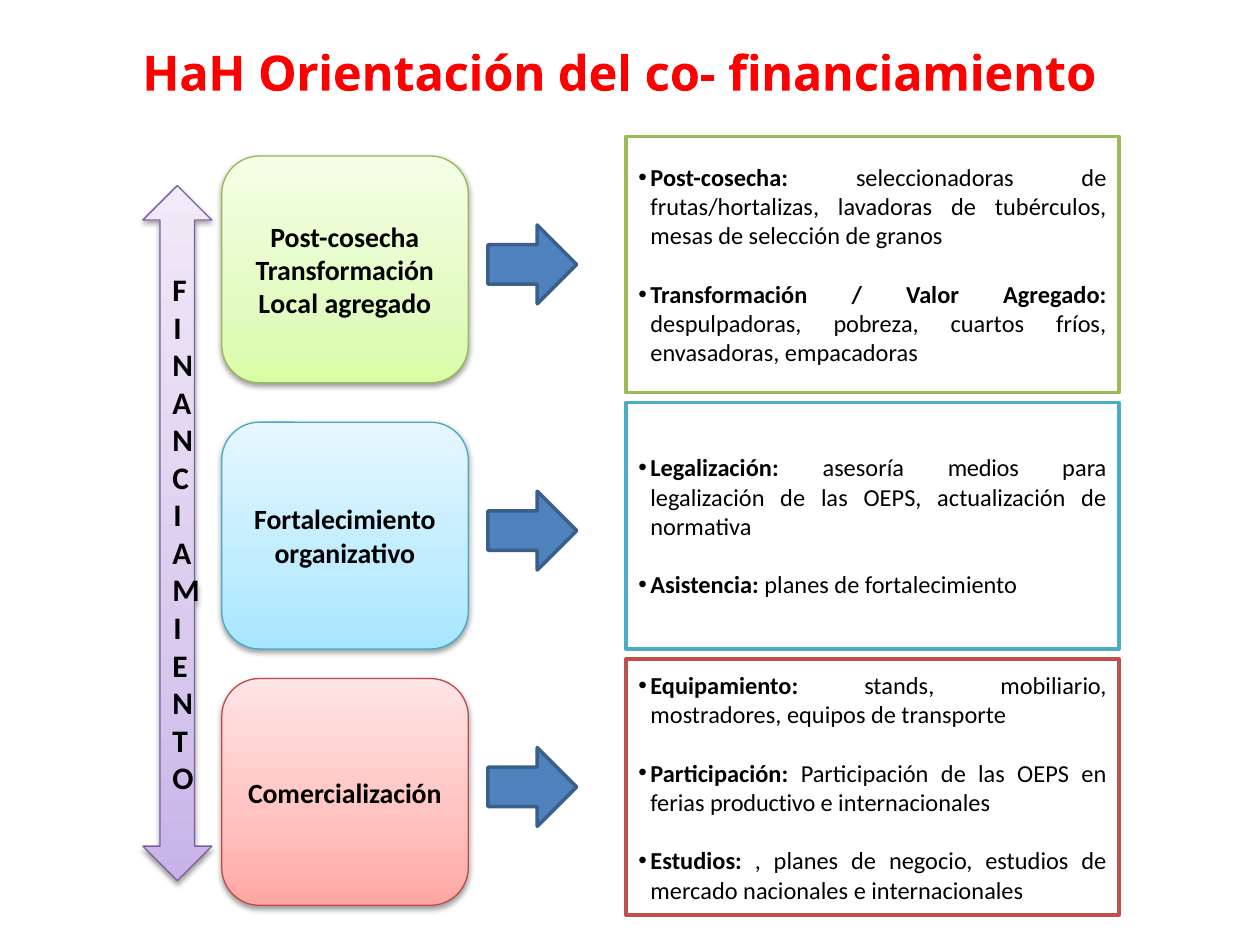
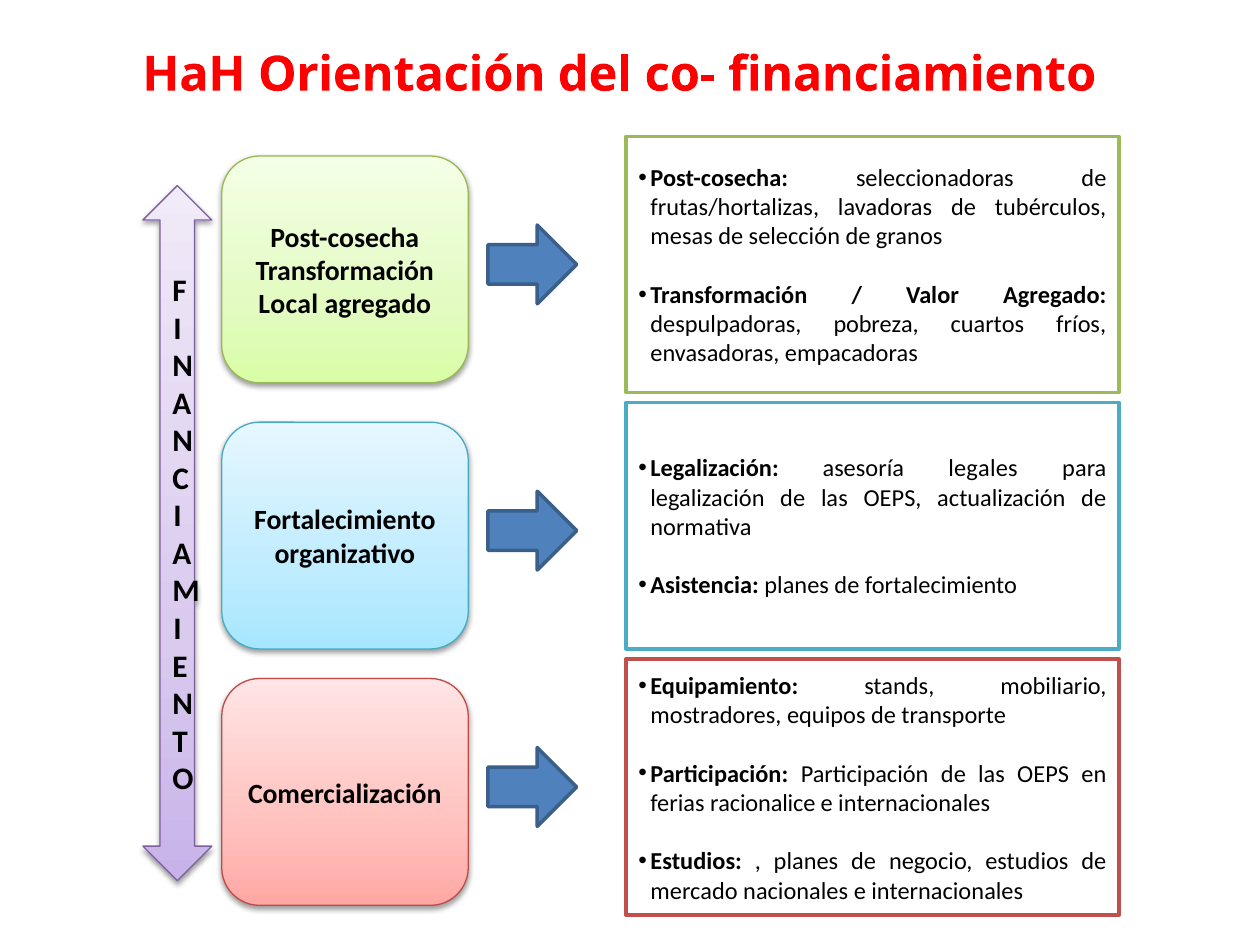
medios: medios -> legales
productivo: productivo -> racionalice
